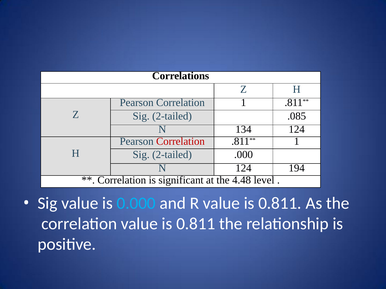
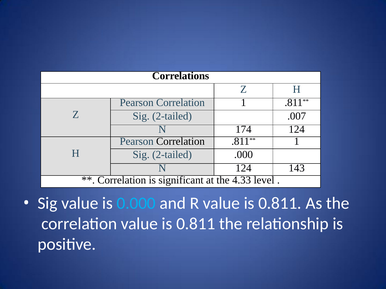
.085: .085 -> .007
134: 134 -> 174
Correlation at (180, 142) colour: red -> black
194: 194 -> 143
4.48: 4.48 -> 4.33
